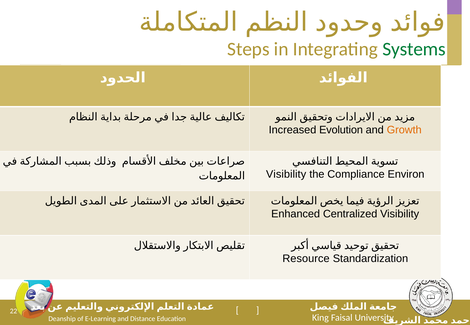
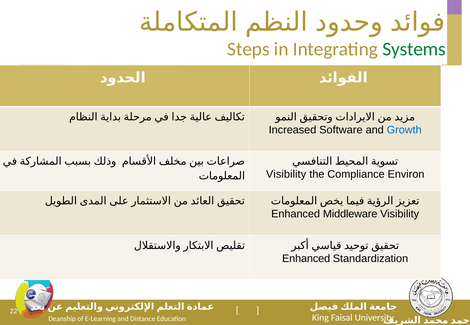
Evolution: Evolution -> Software
Growth colour: orange -> blue
Centralized: Centralized -> Middleware
Resource at (306, 259): Resource -> Enhanced
